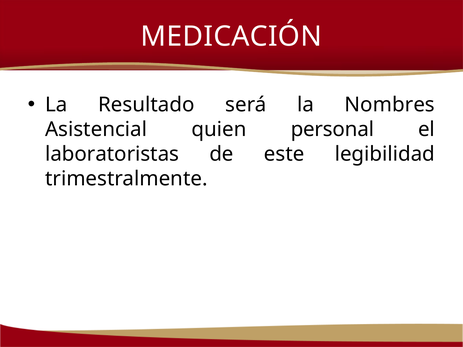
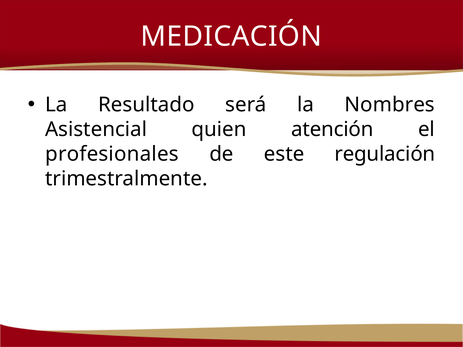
personal: personal -> atención
laboratoristas: laboratoristas -> profesionales
legibilidad: legibilidad -> regulación
